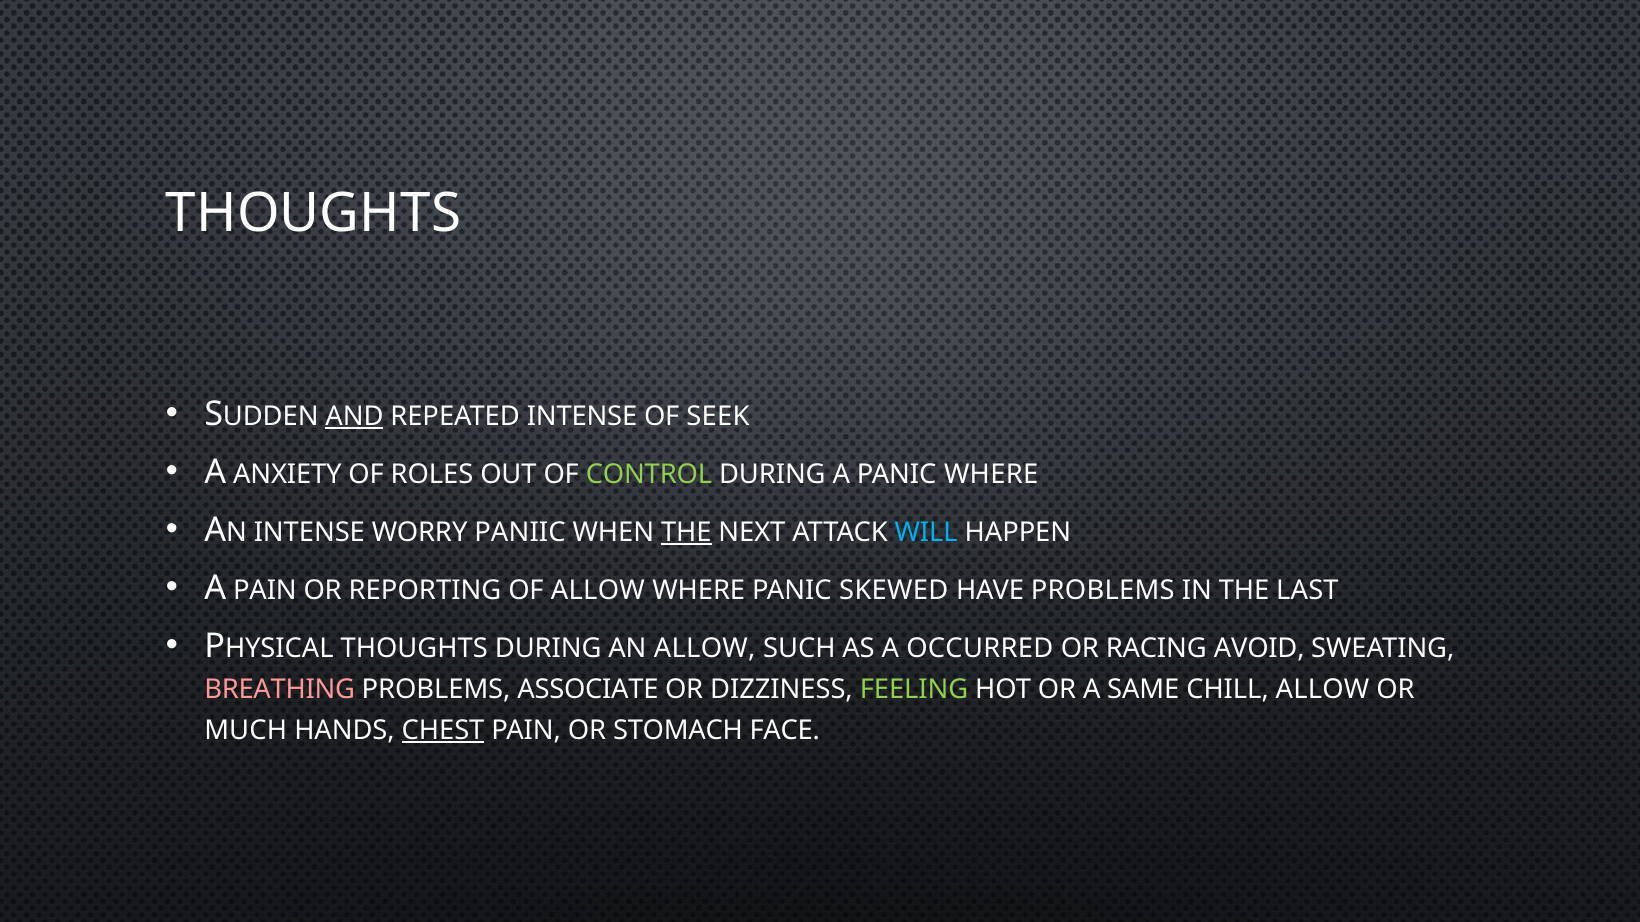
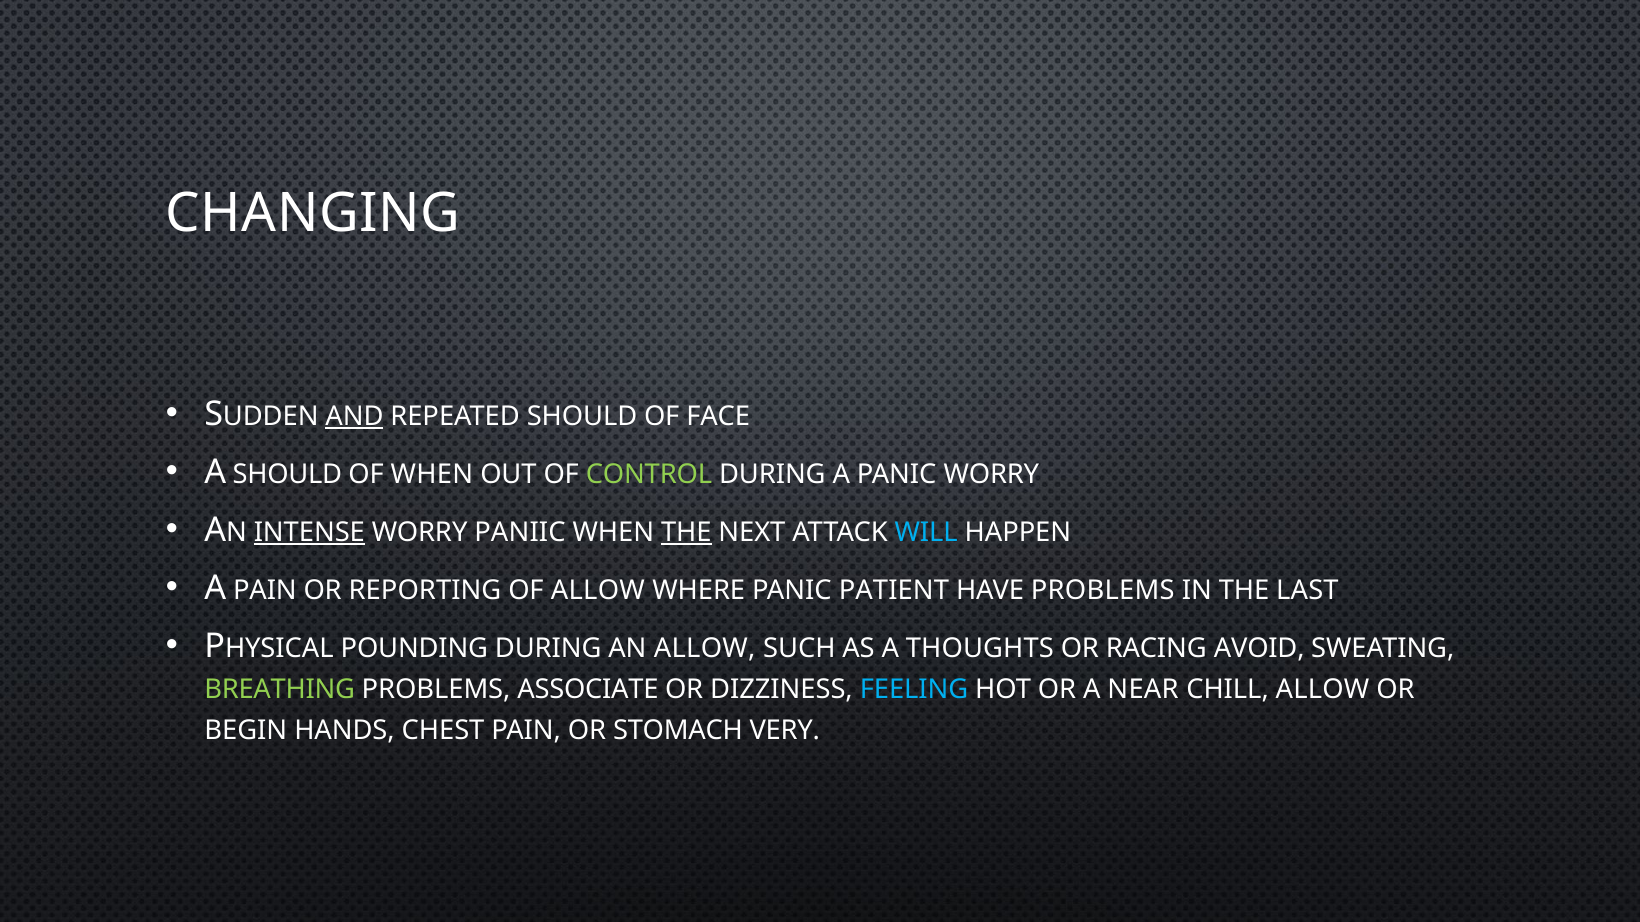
THOUGHTS at (313, 214): THOUGHTS -> CHANGING
REPEATED INTENSE: INTENSE -> SHOULD
SEEK: SEEK -> FACE
A ANXIETY: ANXIETY -> SHOULD
OF ROLES: ROLES -> WHEN
PANIC WHERE: WHERE -> WORRY
INTENSE at (309, 532) underline: none -> present
SKEWED: SKEWED -> PATIENT
THOUGHTS at (414, 649): THOUGHTS -> POUNDING
OCCURRED: OCCURRED -> THOUGHTS
BREATHING colour: pink -> light green
FEELING colour: light green -> light blue
SAME: SAME -> NEAR
MUCH: MUCH -> BEGIN
CHEST underline: present -> none
FACE: FACE -> VERY
